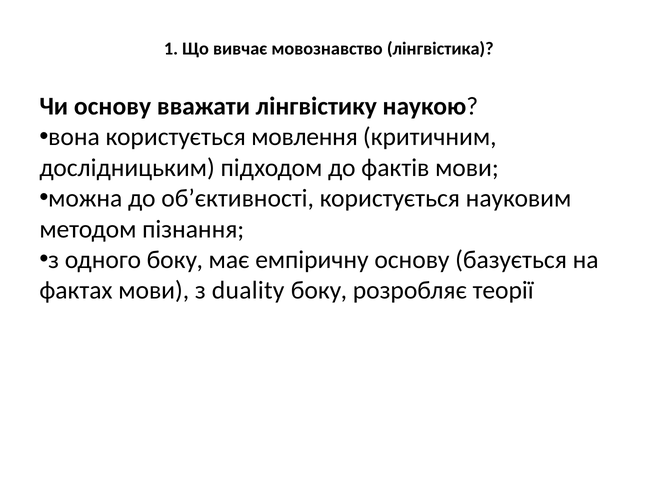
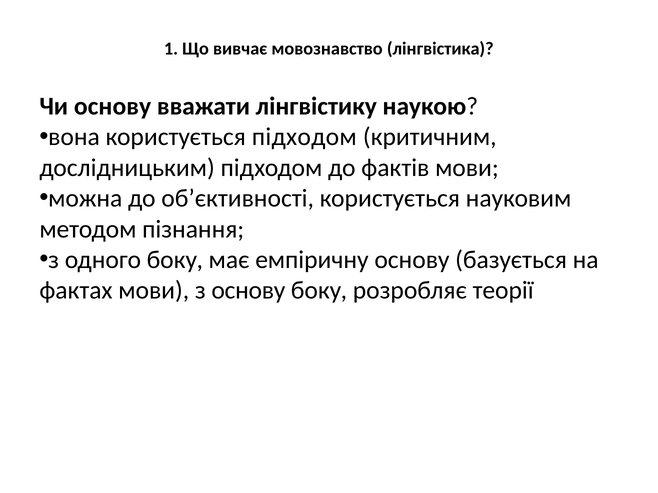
користується мовлення: мовлення -> підходом
з duality: duality -> основу
